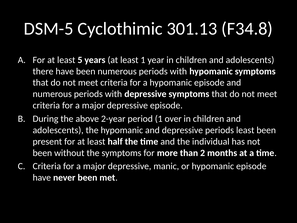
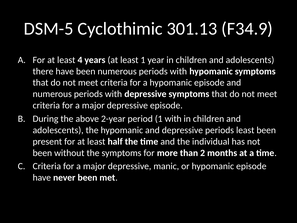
F34.8: F34.8 -> F34.9
5: 5 -> 4
1 over: over -> with
